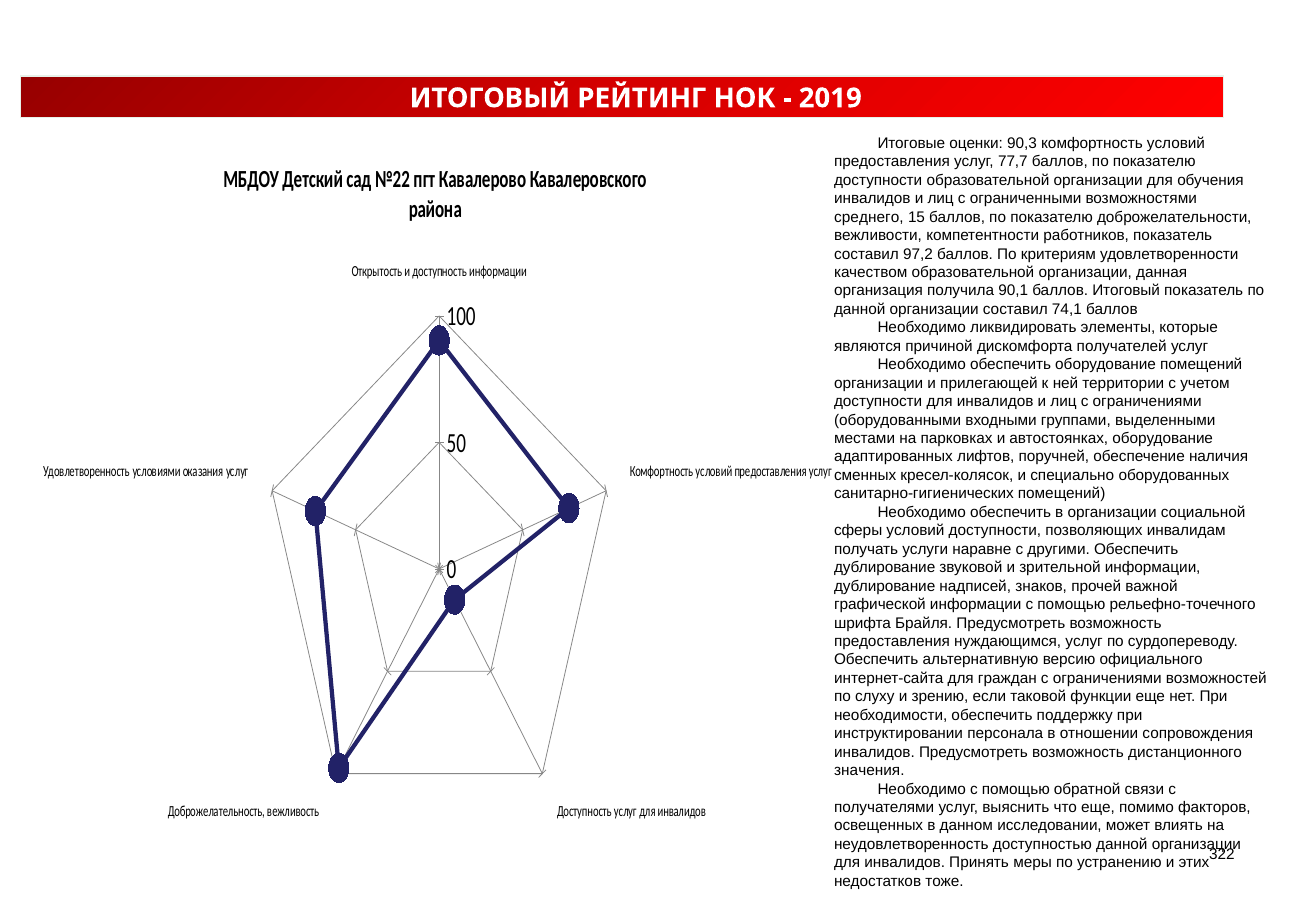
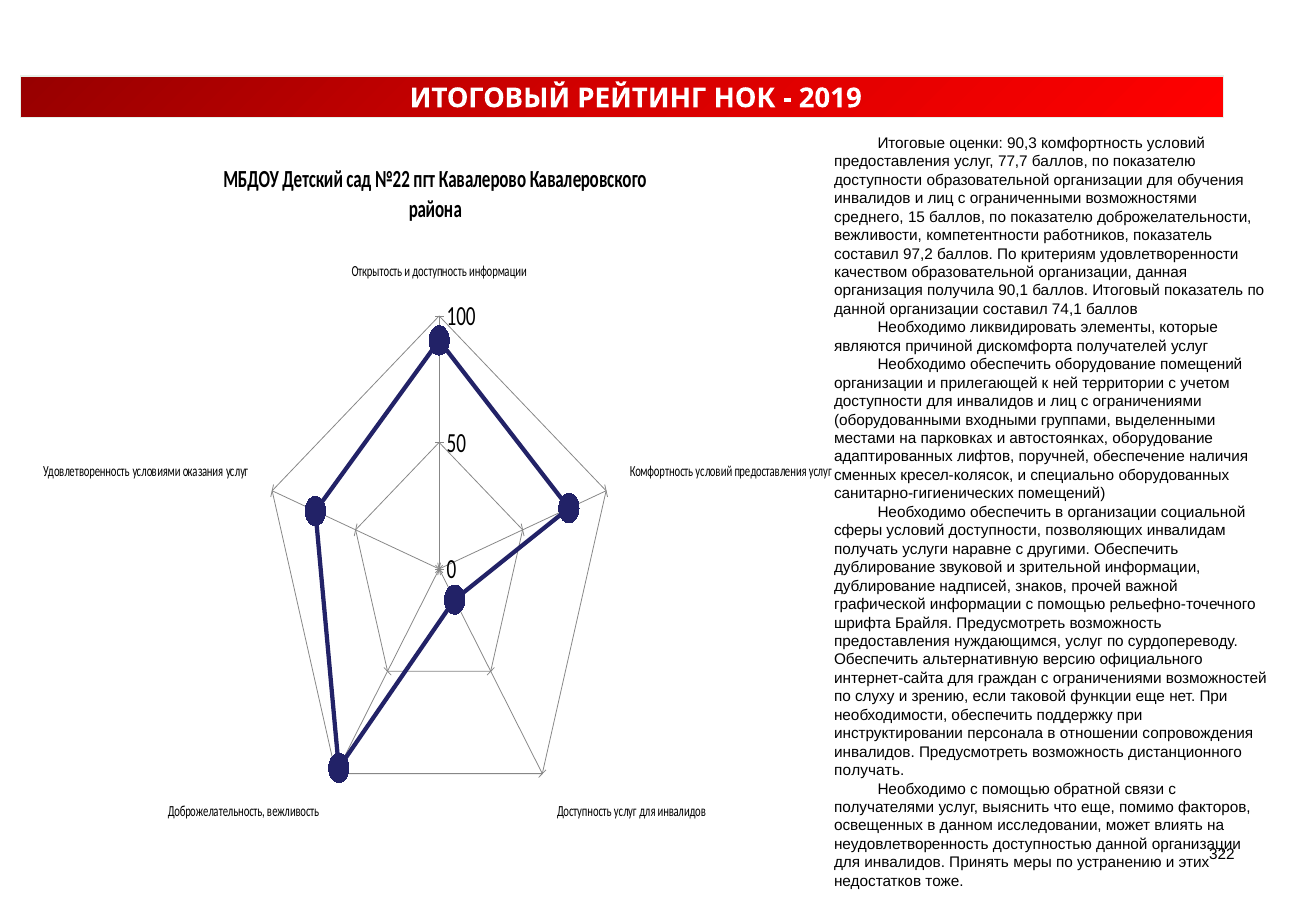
значения at (869, 770): значения -> получать
